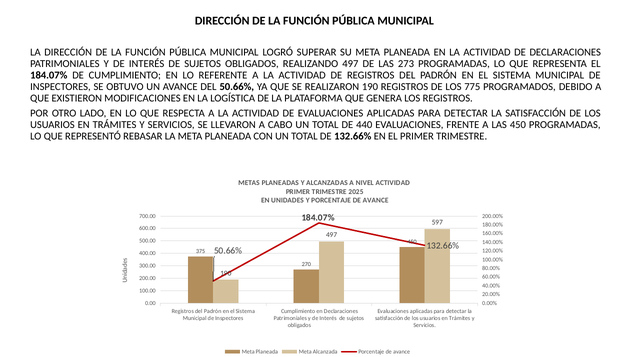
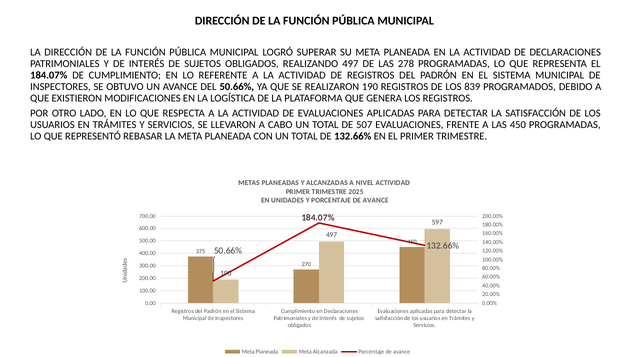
273: 273 -> 278
775: 775 -> 839
440: 440 -> 507
